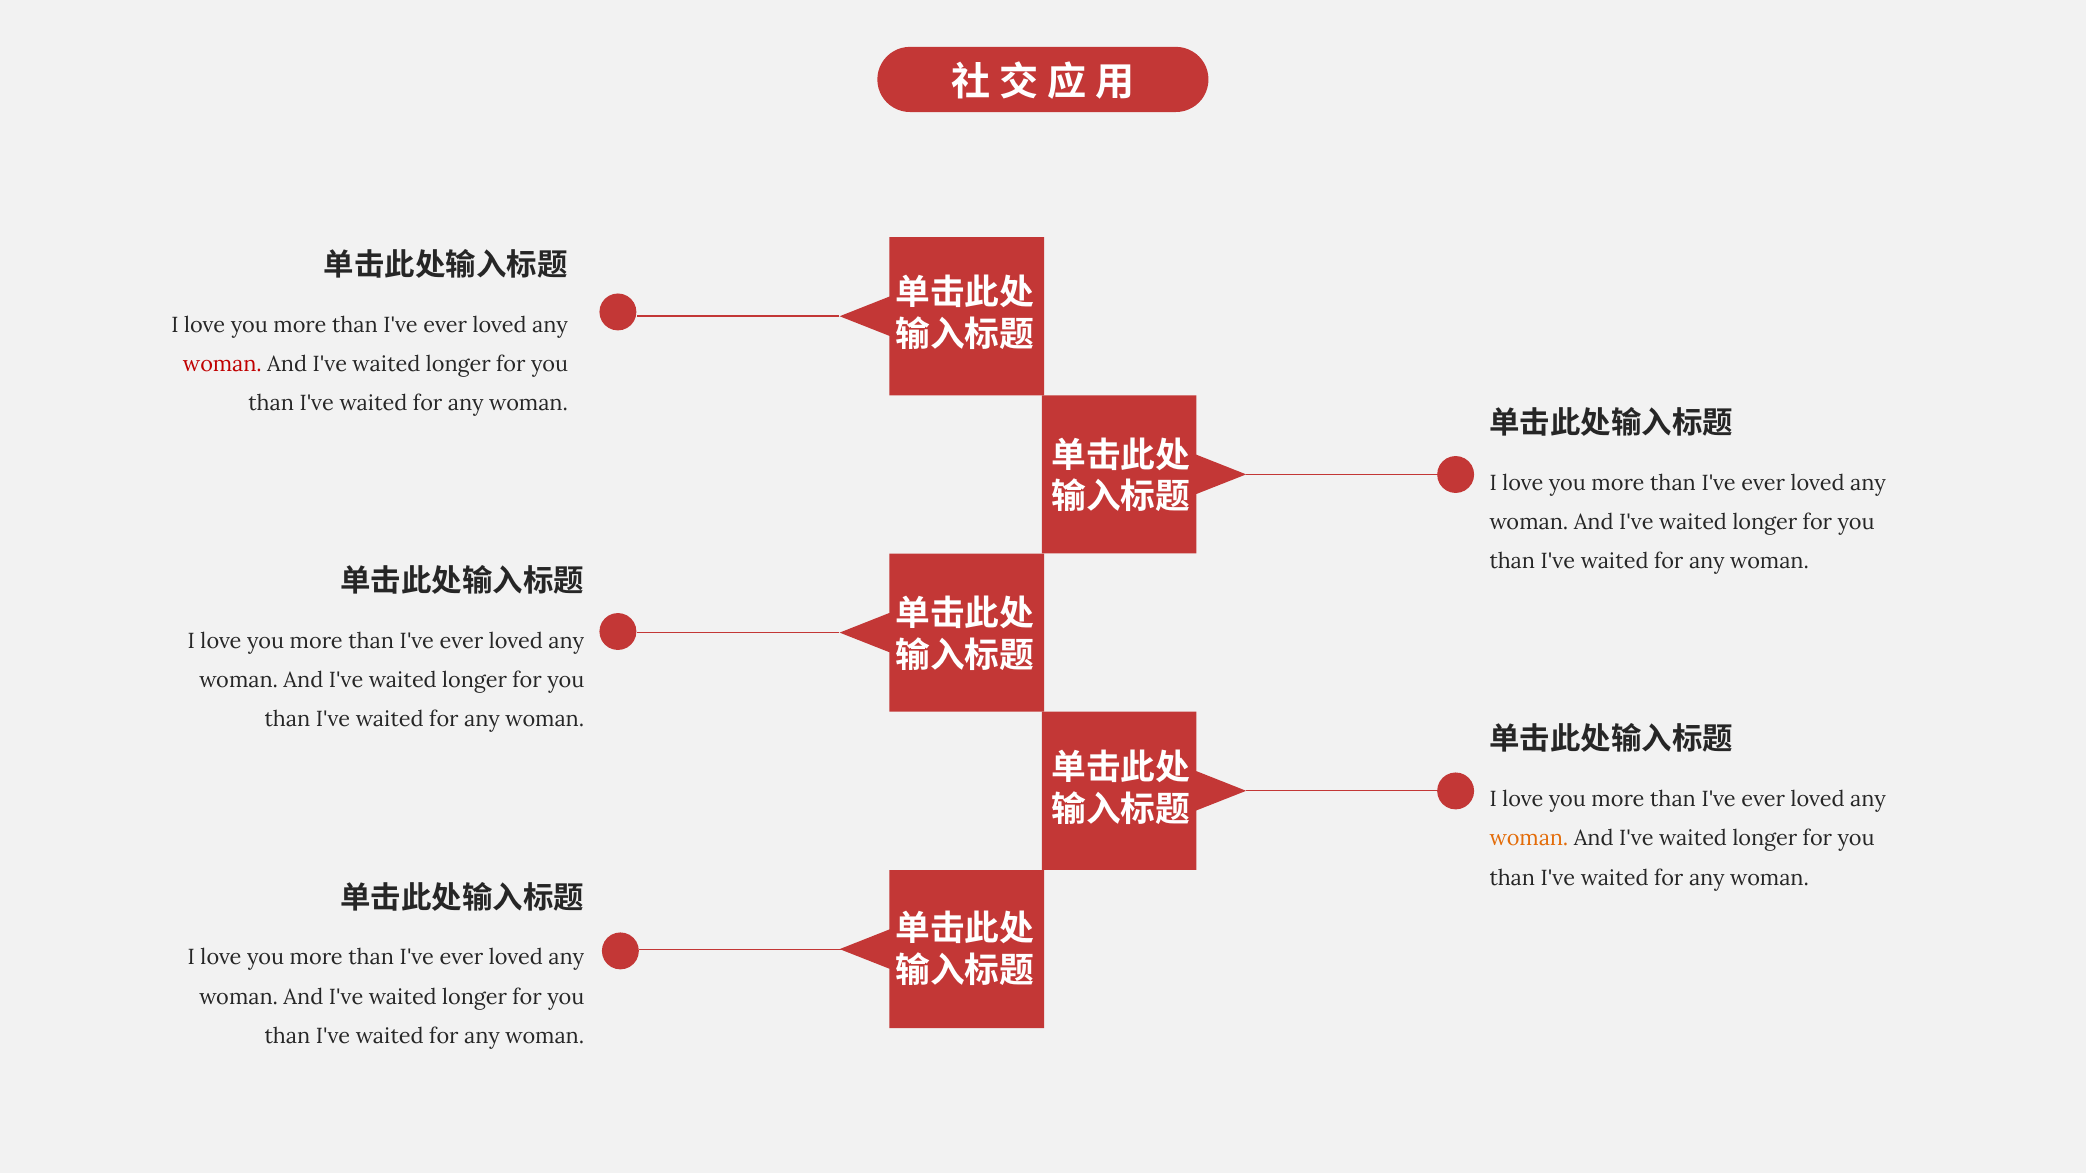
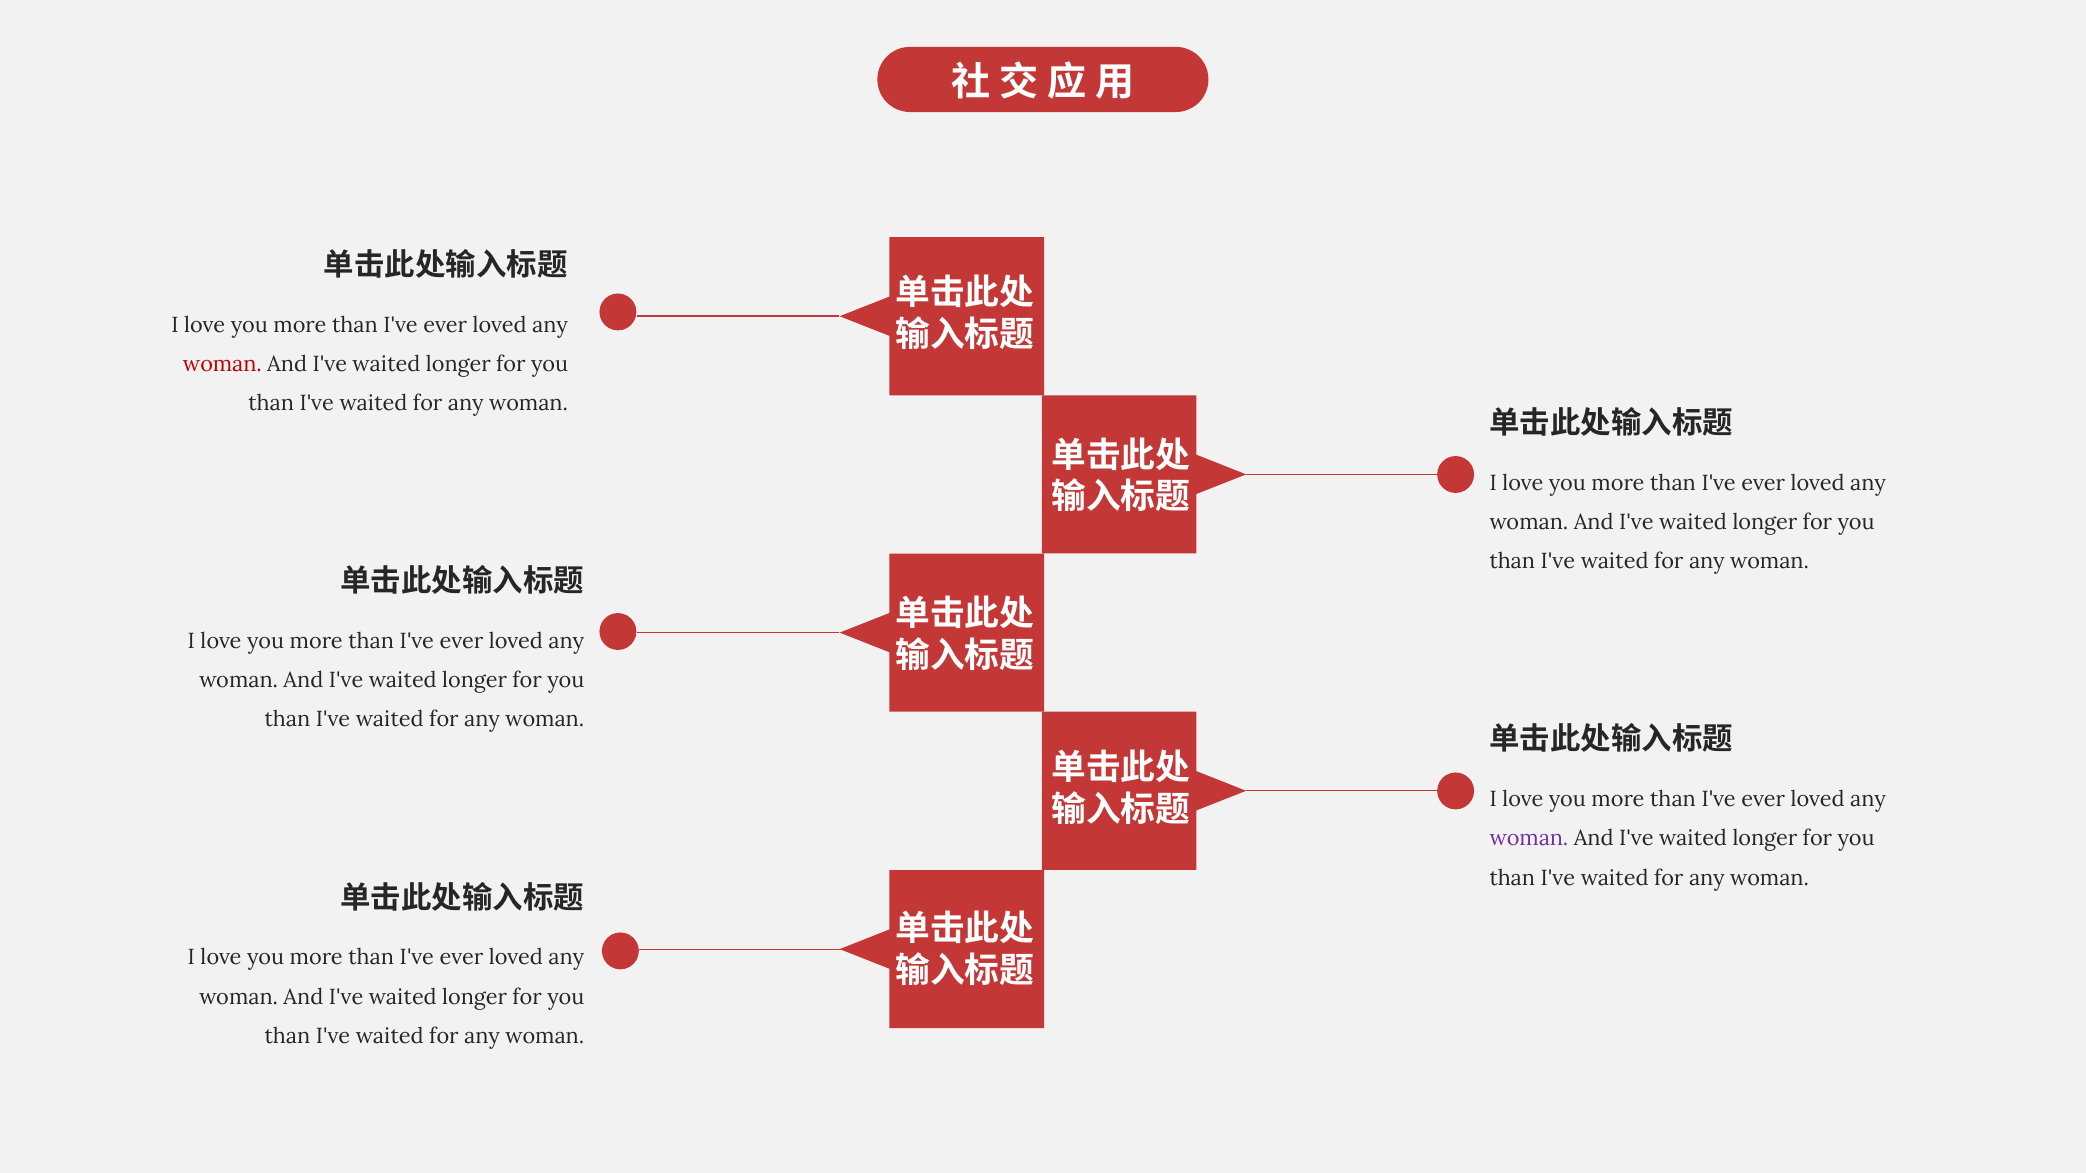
woman at (1529, 839) colour: orange -> purple
